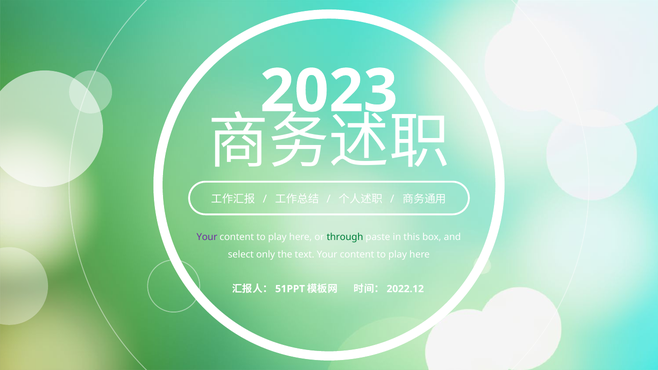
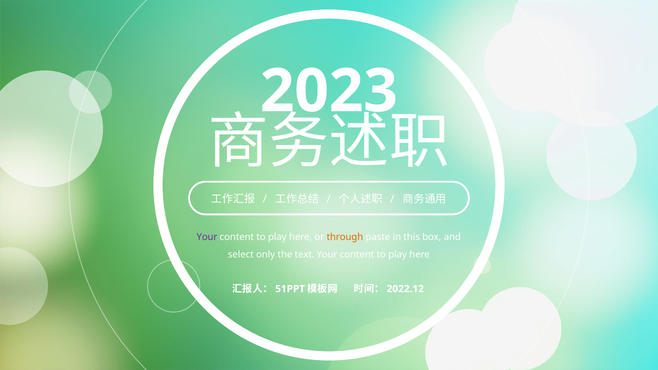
through colour: green -> orange
